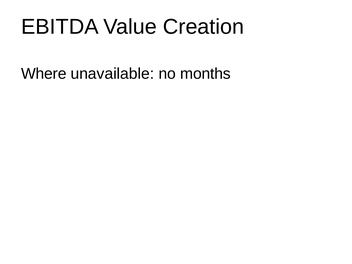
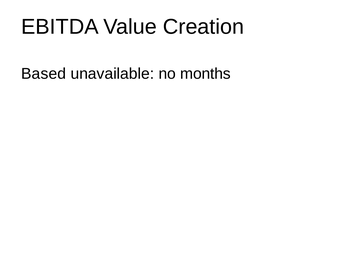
Where: Where -> Based
